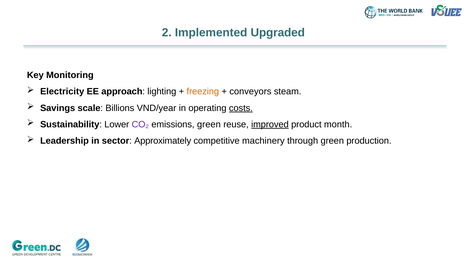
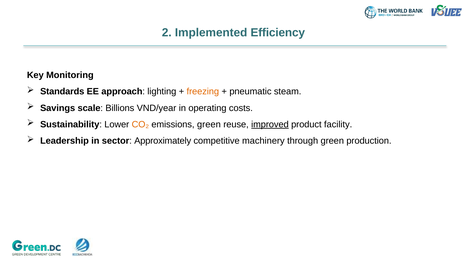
Upgraded: Upgraded -> Efficiency
Electricity: Electricity -> Standards
conveyors: conveyors -> pneumatic
costs underline: present -> none
CO₂ colour: purple -> orange
month: month -> facility
